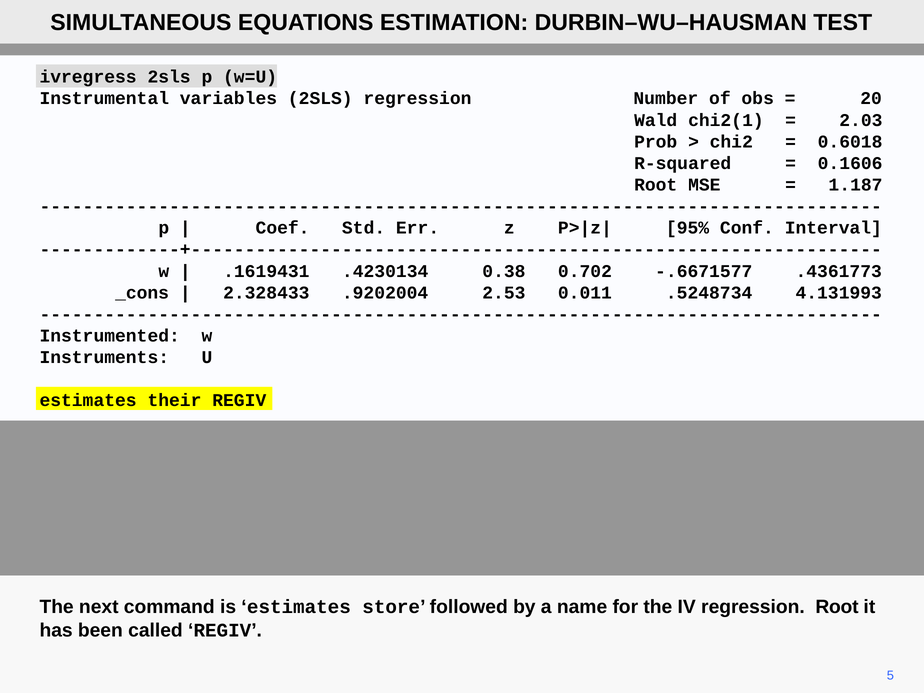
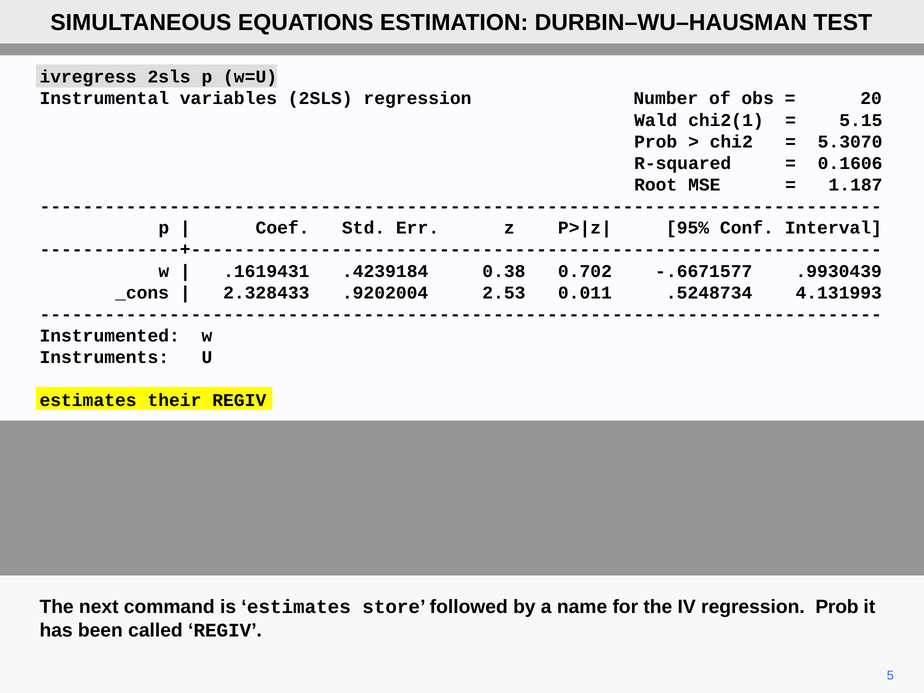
2.03: 2.03 -> 5.15
0.6018: 0.6018 -> 5.3070
.4230134: .4230134 -> .4239184
.4361773: .4361773 -> .9930439
regression Root: Root -> Prob
